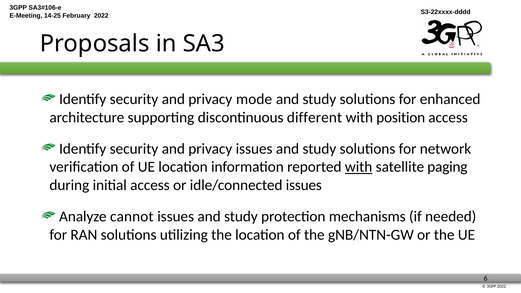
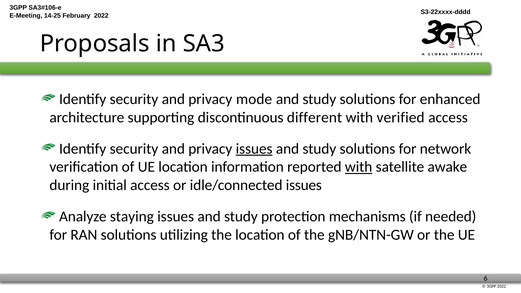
position: position -> verified
issues at (254, 149) underline: none -> present
paging: paging -> awake
cannot: cannot -> staying
